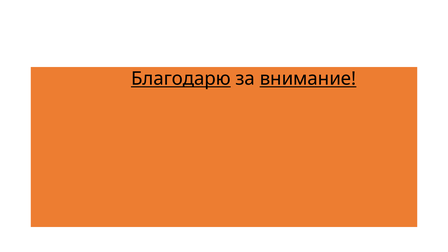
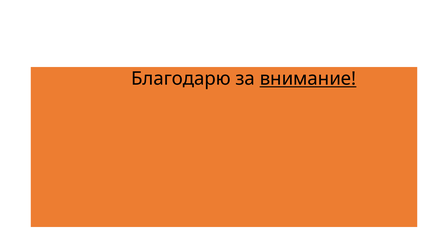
Благодарю underline: present -> none
